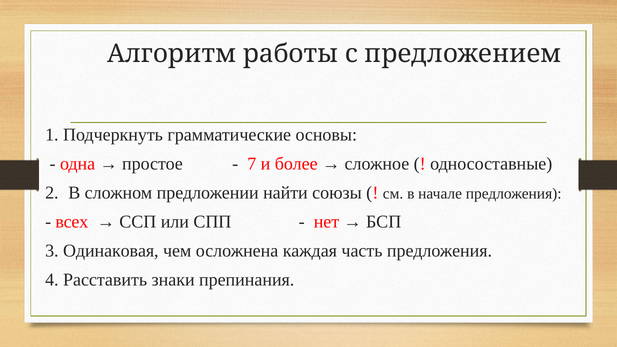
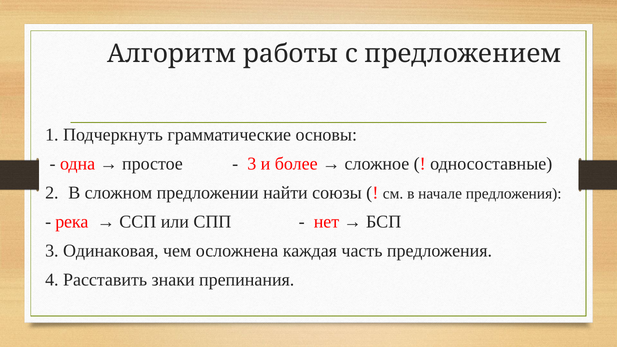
7 at (252, 164): 7 -> 3
всех: всех -> река
